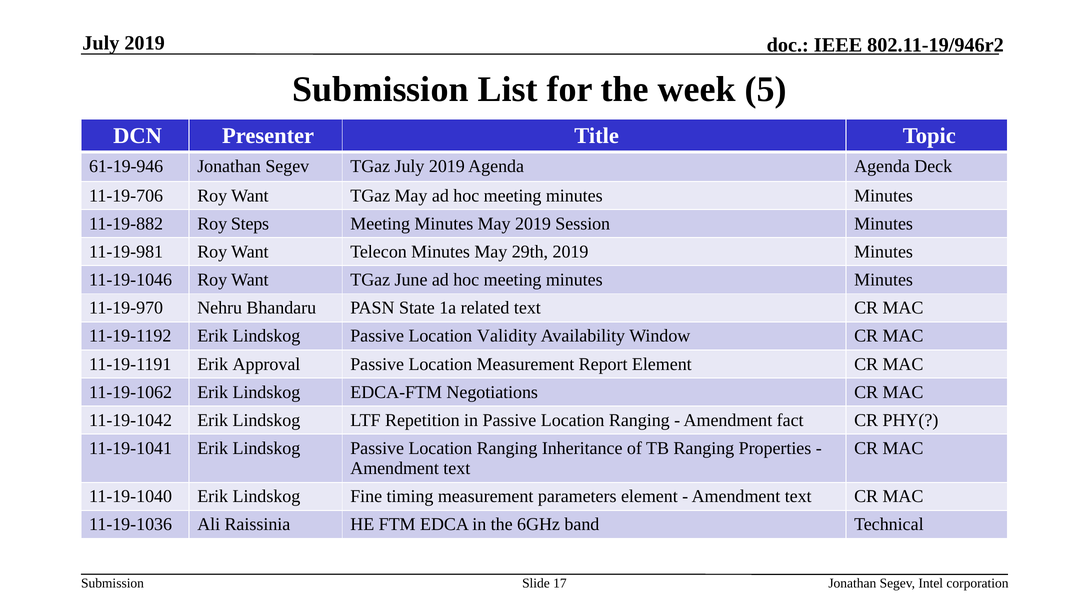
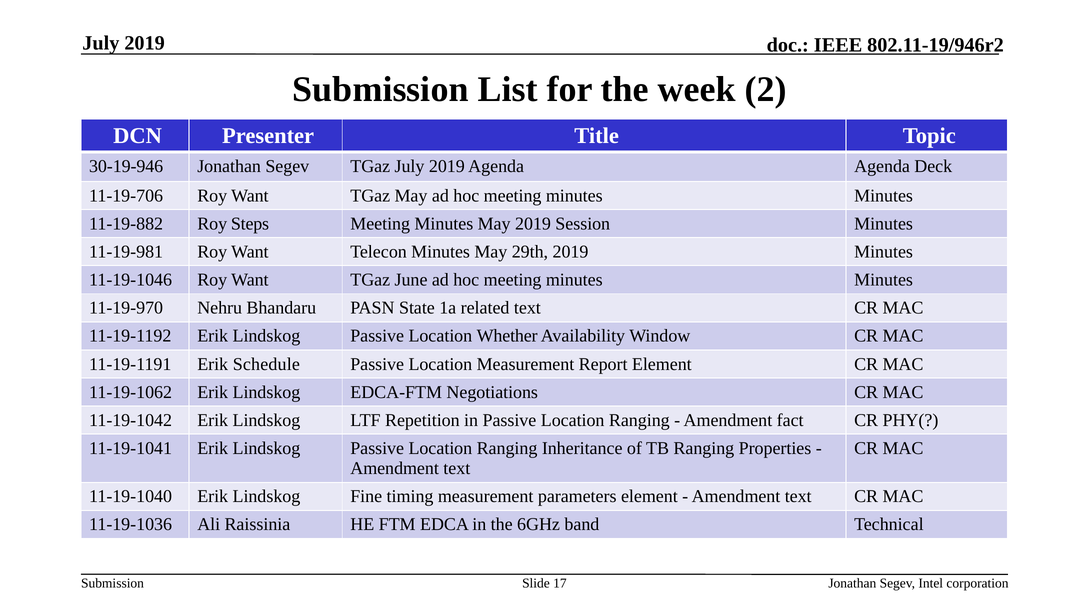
5: 5 -> 2
61-19-946: 61-19-946 -> 30-19-946
Validity: Validity -> Whether
Approval: Approval -> Schedule
